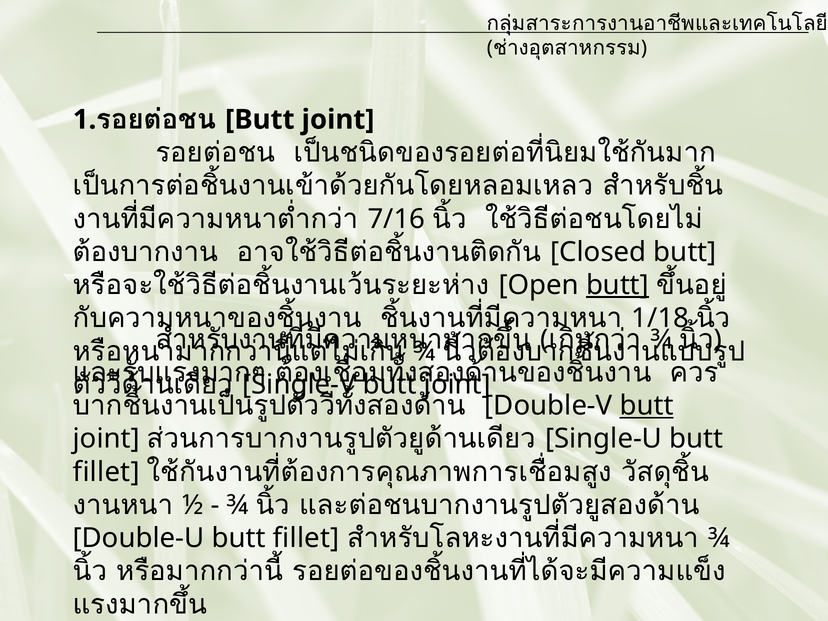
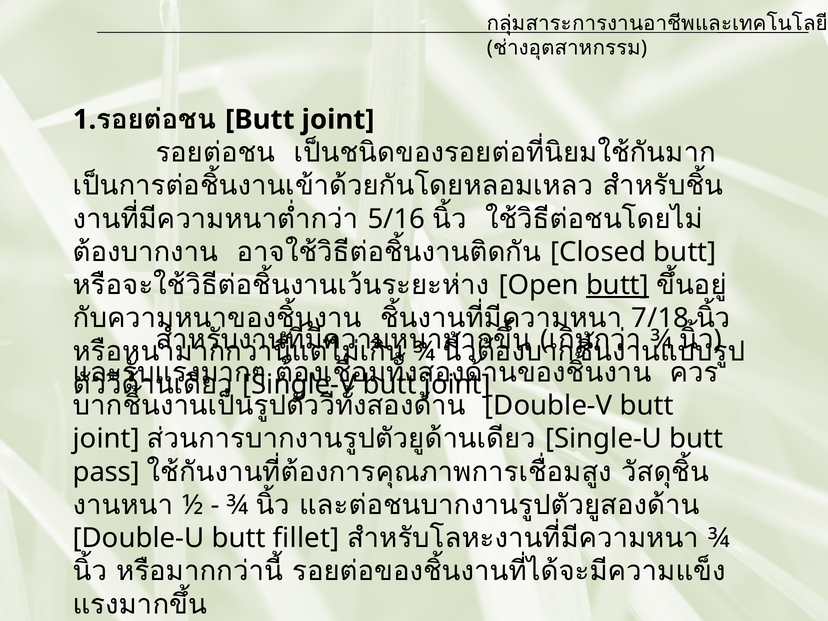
7/16: 7/16 -> 5/16
1/18: 1/18 -> 7/18
butt at (647, 406) underline: present -> none
fillet at (106, 472): fillet -> pass
